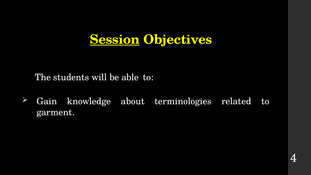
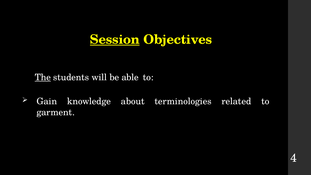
The underline: none -> present
